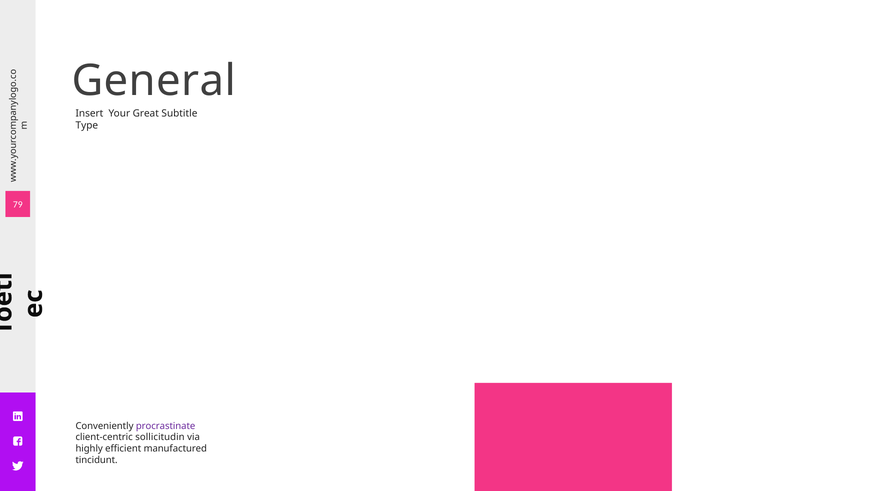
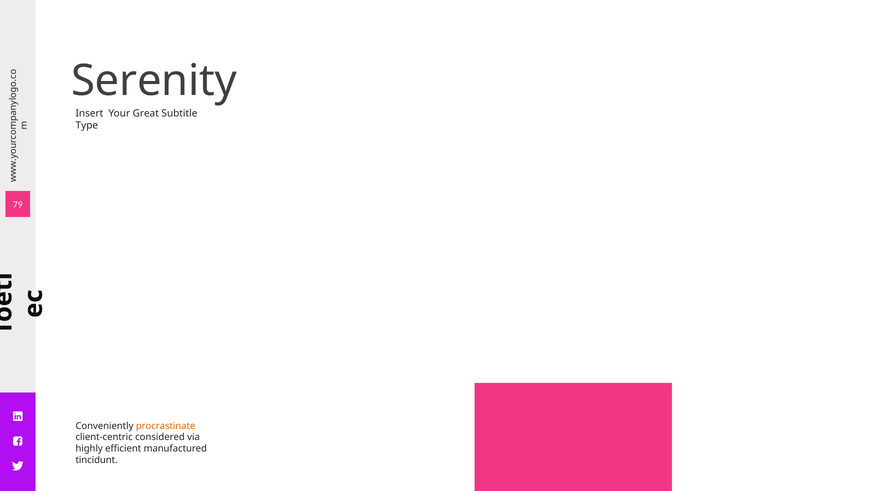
General: General -> Serenity
procrastinate colour: purple -> orange
sollicitudin: sollicitudin -> considered
